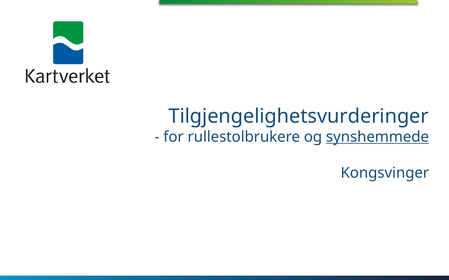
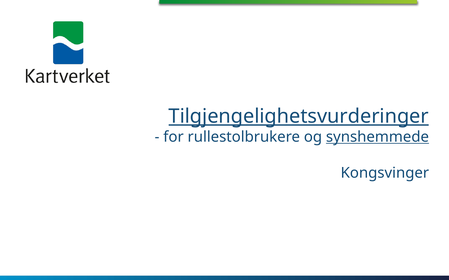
Tilgjengelighetsvurderinger underline: none -> present
